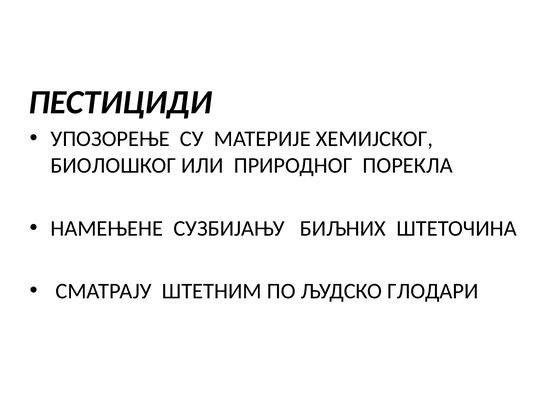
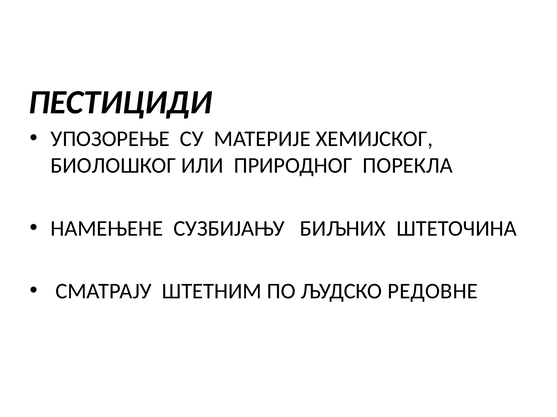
ГЛОДАРИ: ГЛОДАРИ -> РЕДОВНЕ
